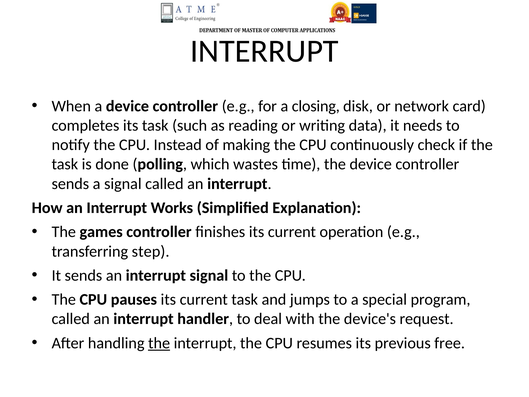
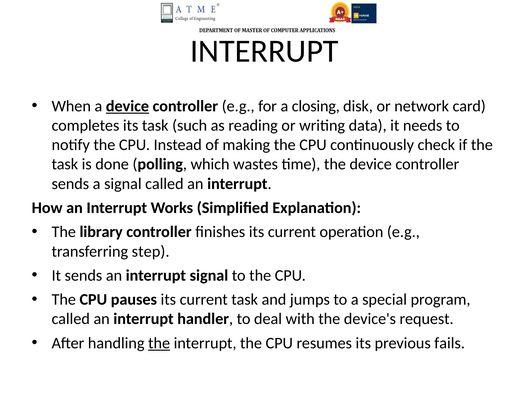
device at (127, 106) underline: none -> present
games: games -> library
free: free -> fails
